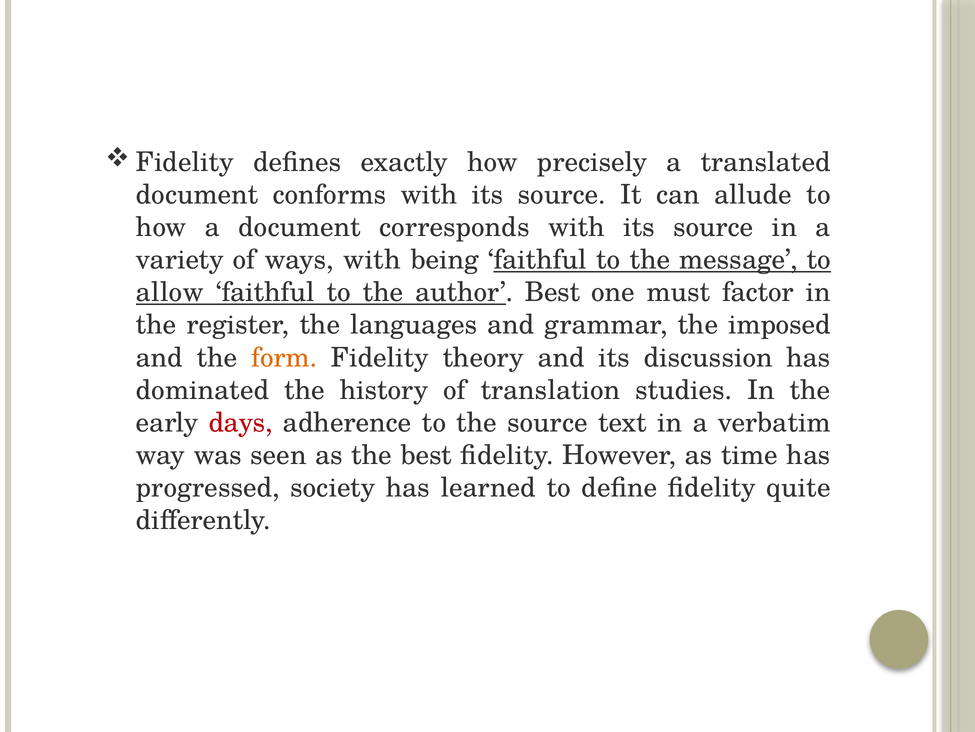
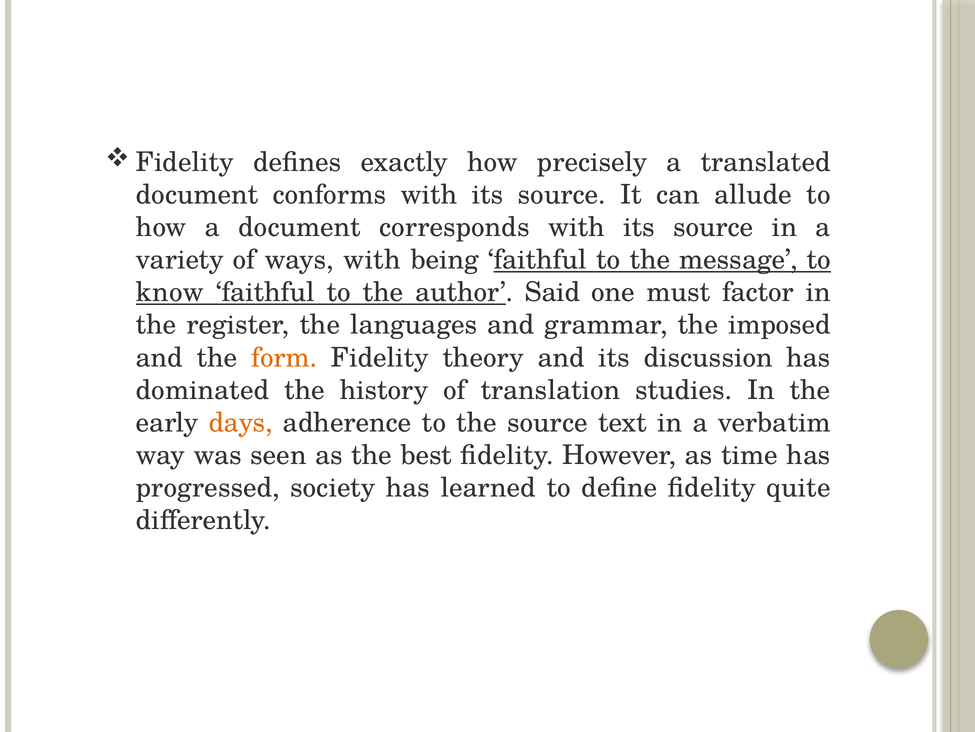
allow: allow -> know
author Best: Best -> Said
days colour: red -> orange
